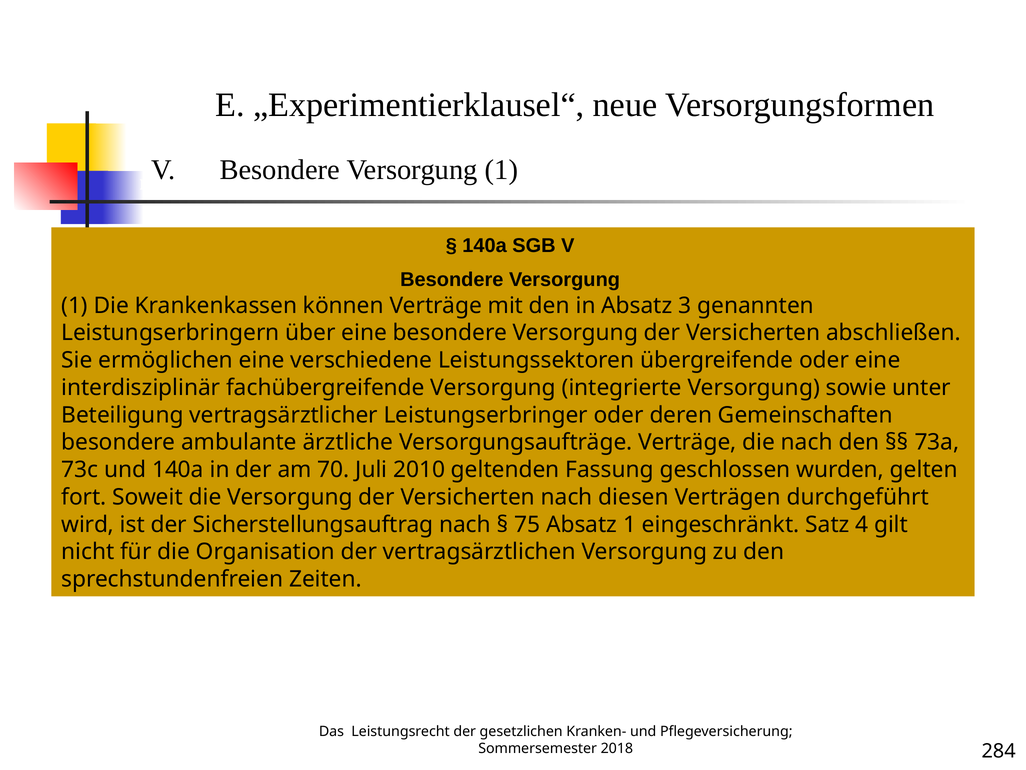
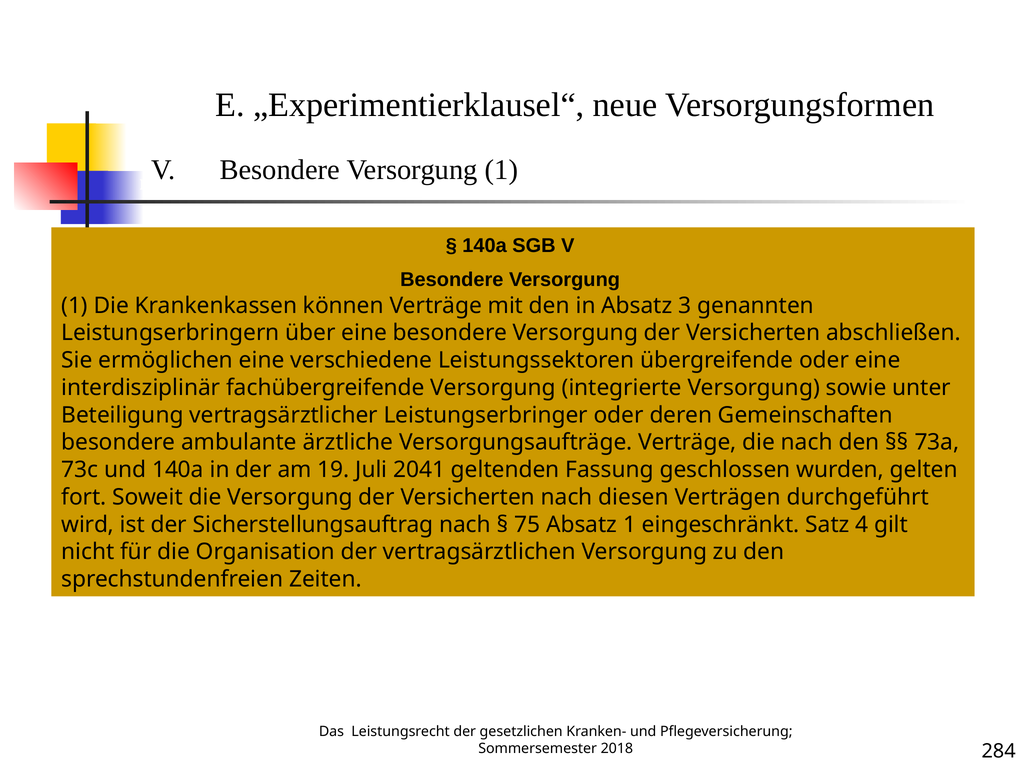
70: 70 -> 19
2010: 2010 -> 2041
